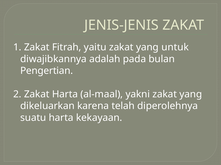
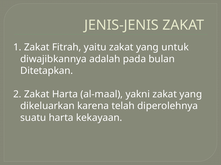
Pengertian: Pengertian -> Ditetapkan
